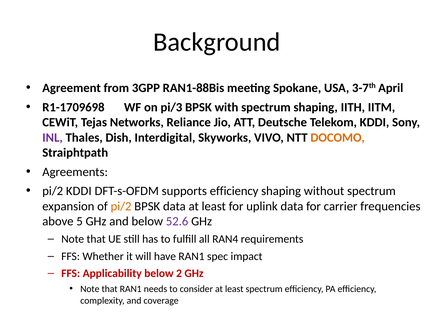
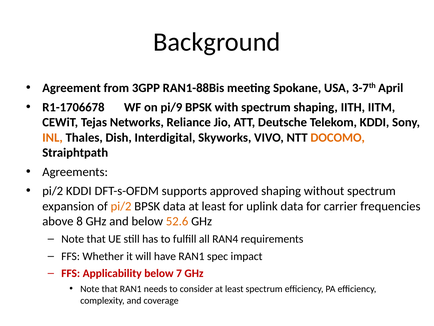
R1-1709698: R1-1709698 -> R1-1706678
pi/3: pi/3 -> pi/9
INL colour: purple -> orange
supports efficiency: efficiency -> approved
5: 5 -> 8
52.6 colour: purple -> orange
2: 2 -> 7
